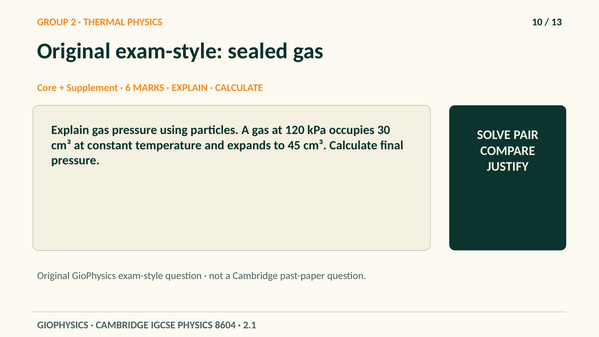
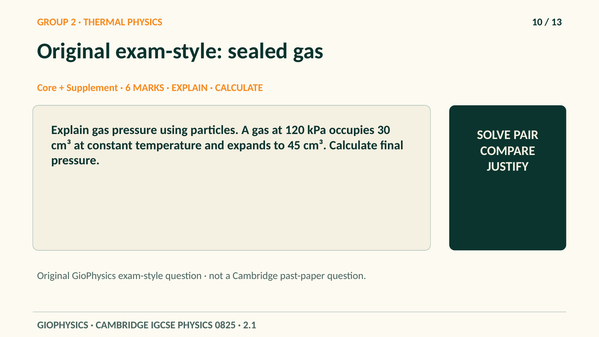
8604: 8604 -> 0825
